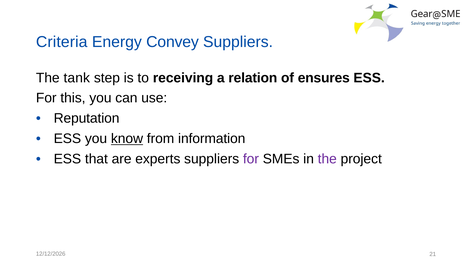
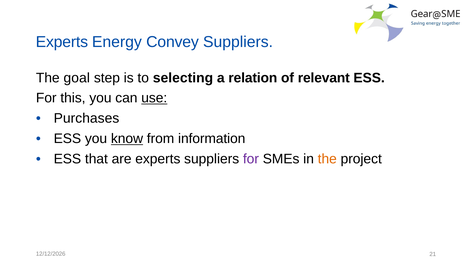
Criteria at (62, 42): Criteria -> Experts
tank: tank -> goal
receiving: receiving -> selecting
ensures: ensures -> relevant
use underline: none -> present
Reputation: Reputation -> Purchases
the at (327, 159) colour: purple -> orange
